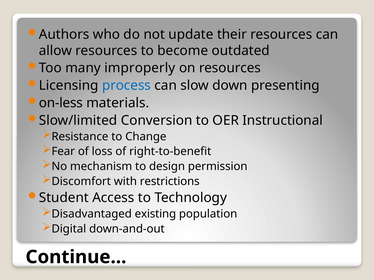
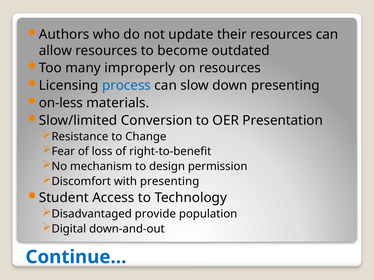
Instructional: Instructional -> Presentation
with restrictions: restrictions -> presenting
existing: existing -> provide
Continue… colour: black -> blue
